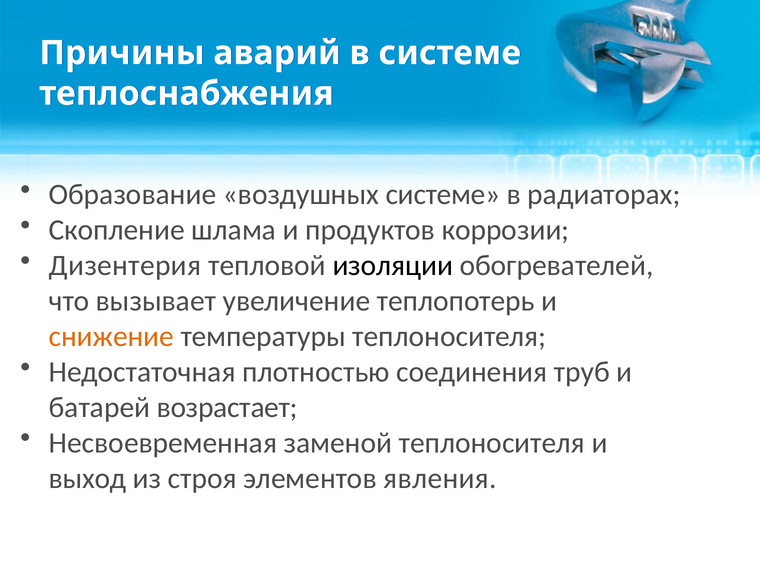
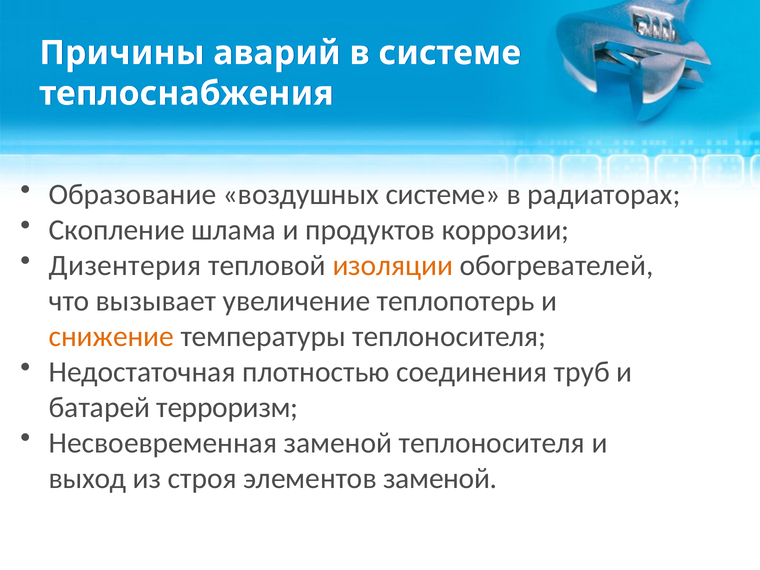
изоляции colour: black -> orange
возрастает: возрастает -> терроризм
элементов явления: явления -> заменой
